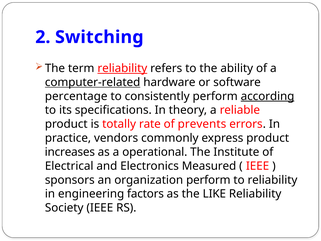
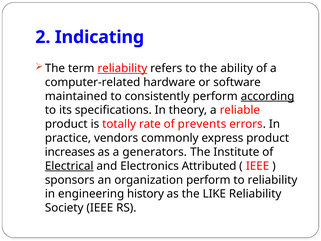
Switching: Switching -> Indicating
computer-related underline: present -> none
percentage: percentage -> maintained
operational: operational -> generators
Electrical underline: none -> present
Measured: Measured -> Attributed
factors: factors -> history
